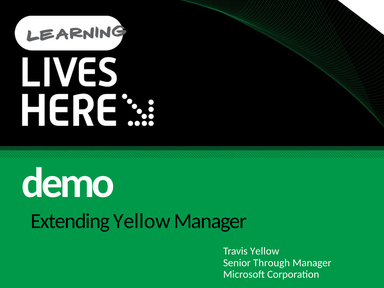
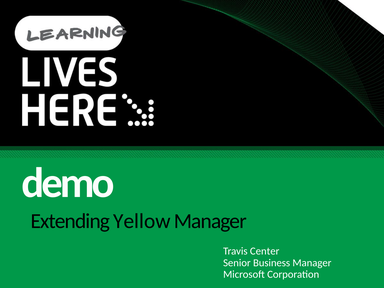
Travis Yellow: Yellow -> Center
Through: Through -> Business
